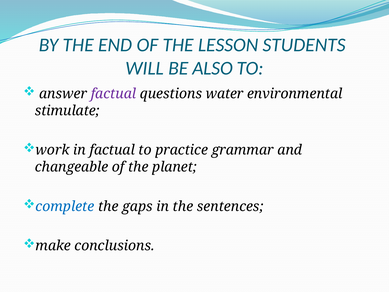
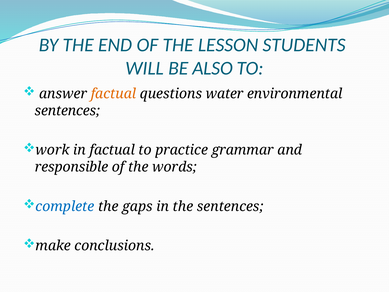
factual at (113, 94) colour: purple -> orange
stimulate at (67, 111): stimulate -> sentences
changeable: changeable -> responsible
planet: planet -> words
